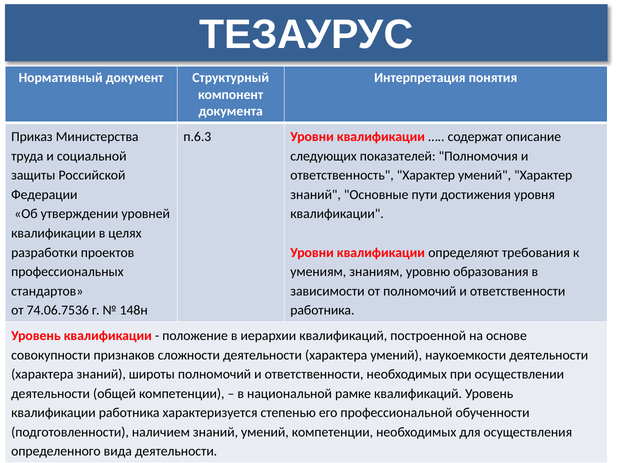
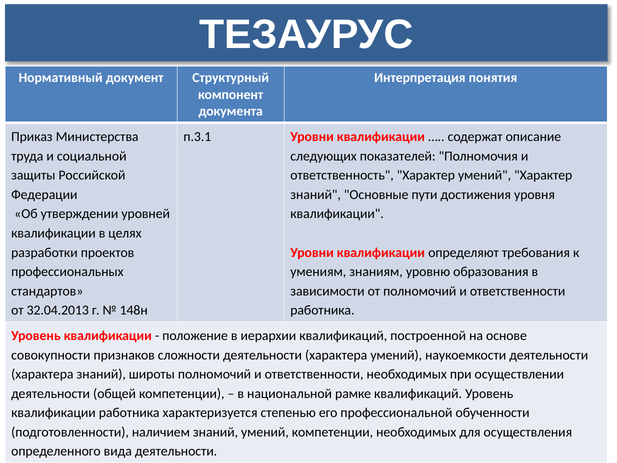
п.6.3: п.6.3 -> п.3.1
74.06.7536: 74.06.7536 -> 32.04.2013
